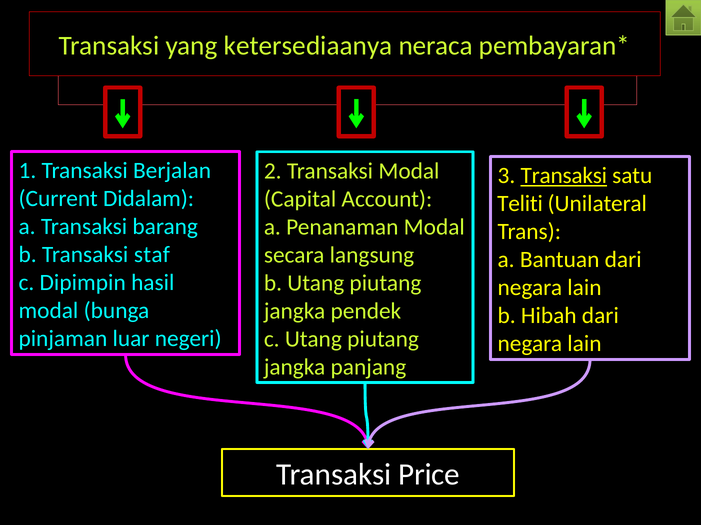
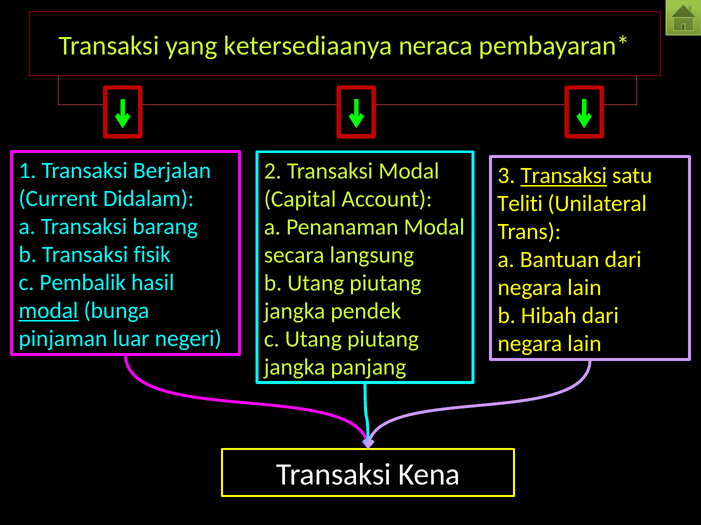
staf: staf -> fisik
Dipimpin: Dipimpin -> Pembalik
modal at (48, 311) underline: none -> present
Price: Price -> Kena
